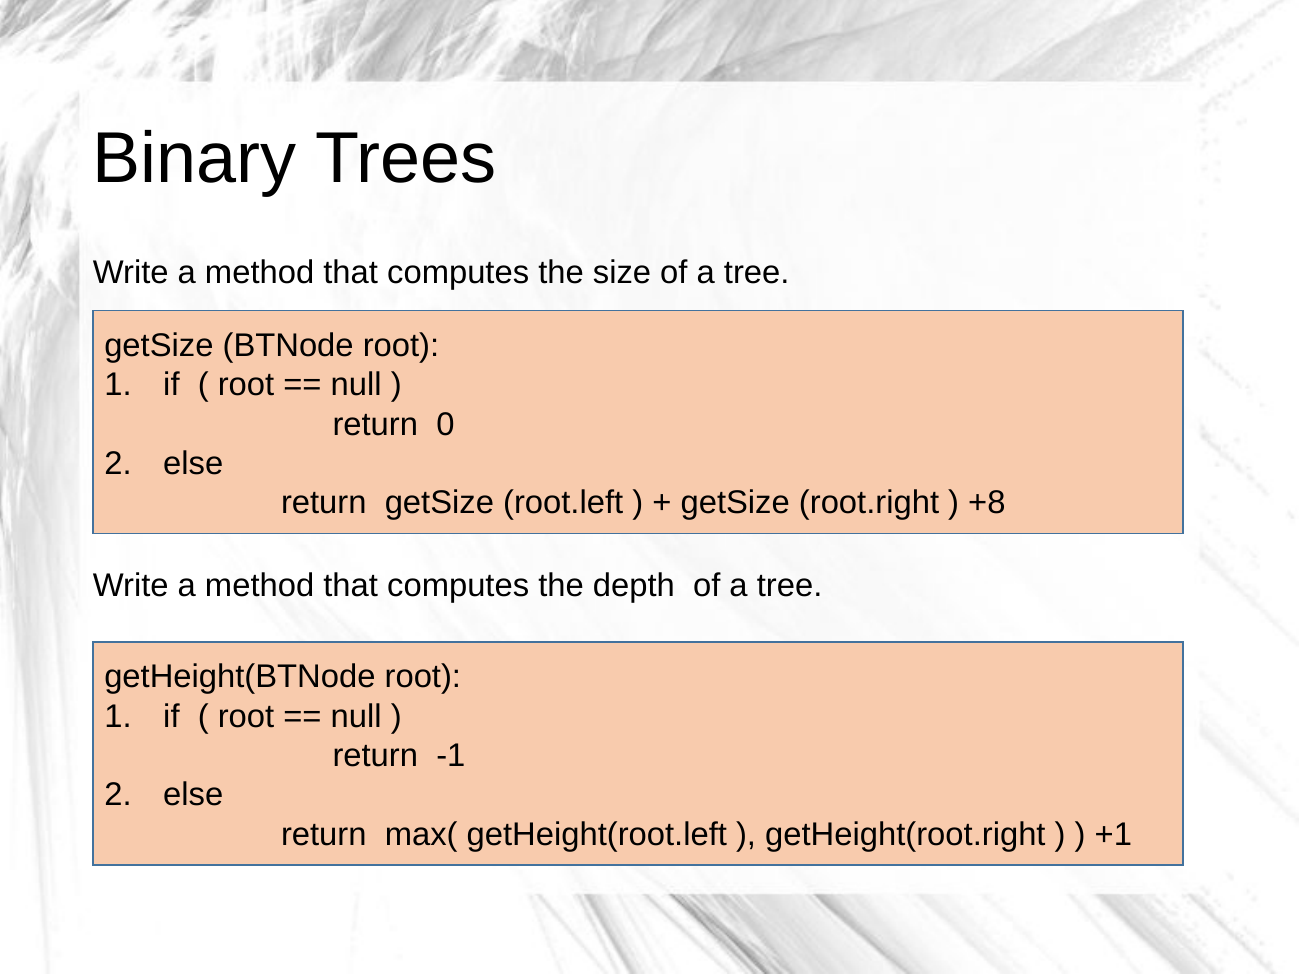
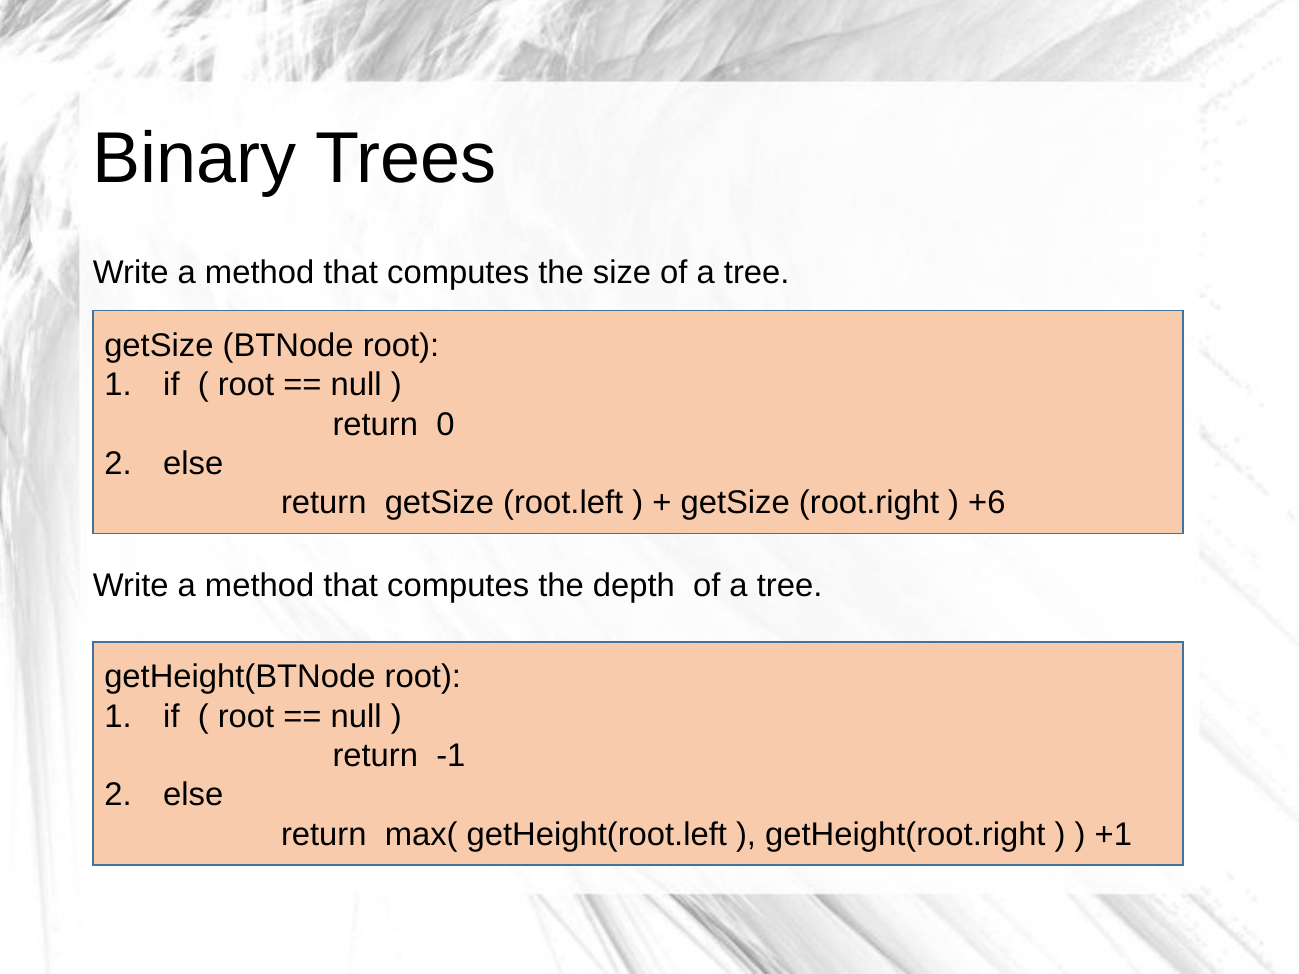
+8: +8 -> +6
